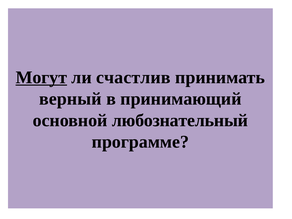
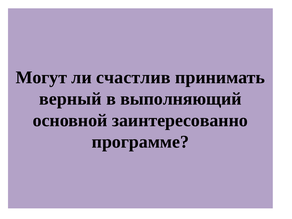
Могут underline: present -> none
принимающий: принимающий -> выполняющий
любознательный: любознательный -> заинтересованно
